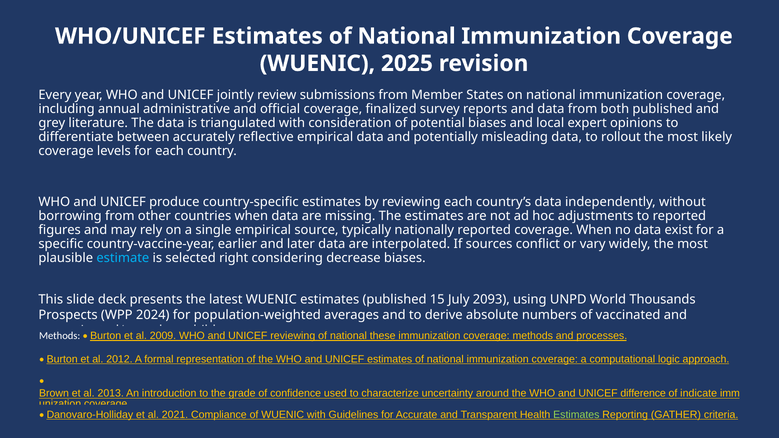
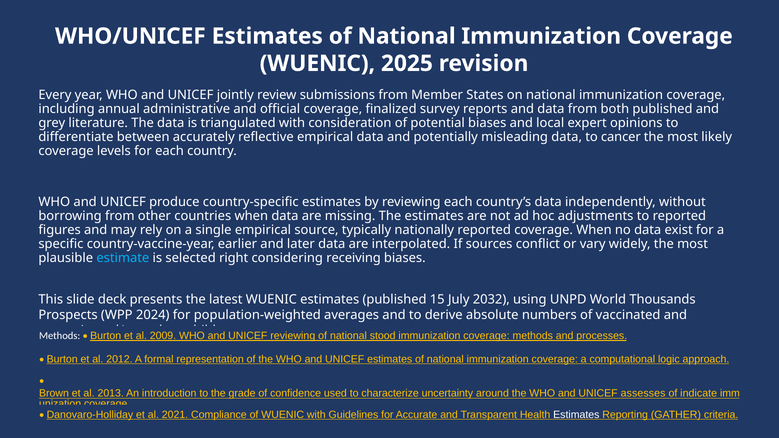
rollout: rollout -> cancer
decrease: decrease -> receiving
2093: 2093 -> 2032
these: these -> stood
difference: difference -> assesses
Estimates at (576, 415) colour: light green -> white
